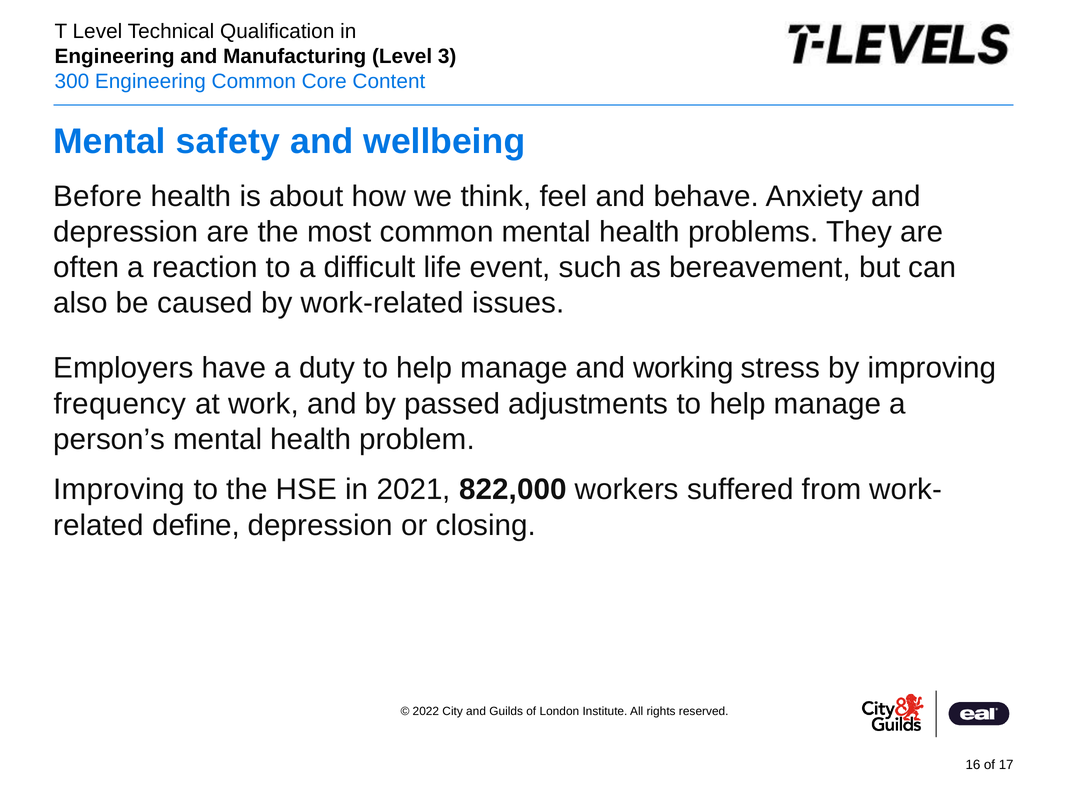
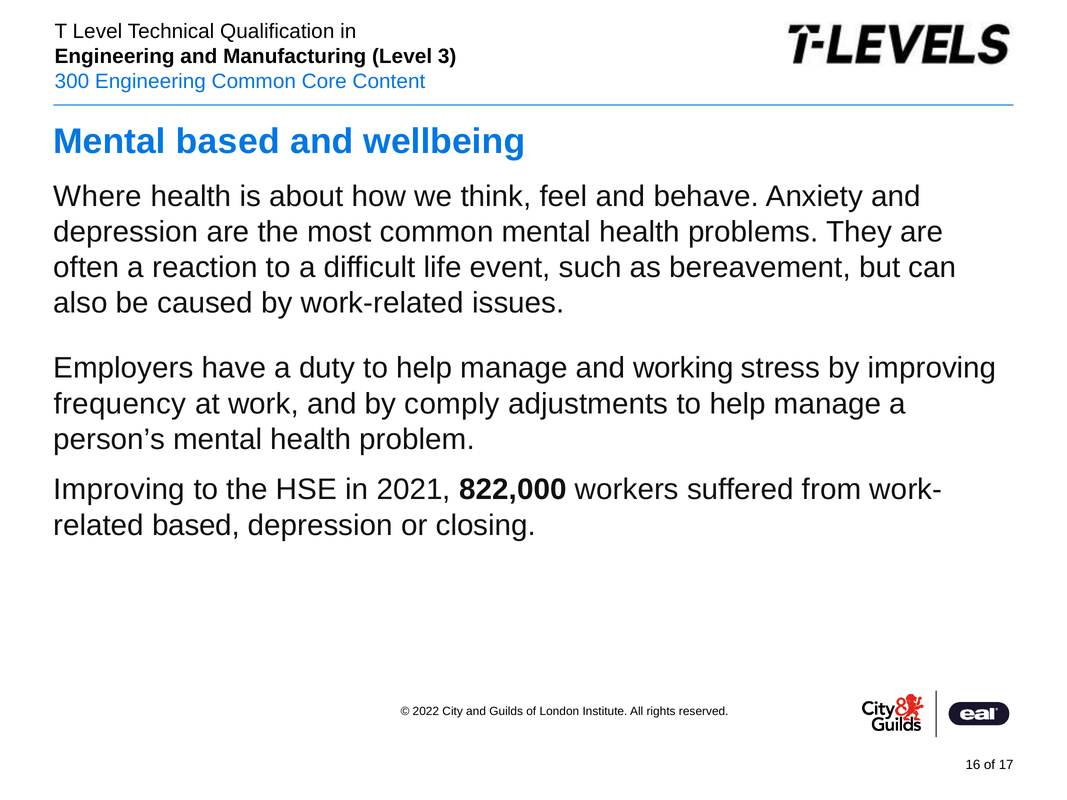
Mental safety: safety -> based
Before: Before -> Where
passed: passed -> comply
define at (196, 525): define -> based
